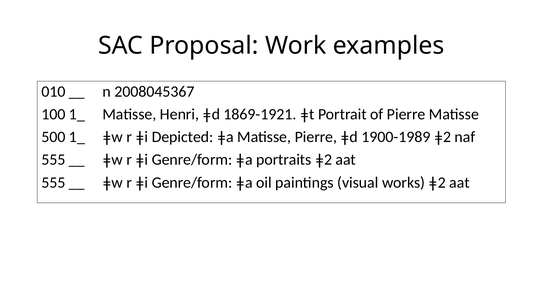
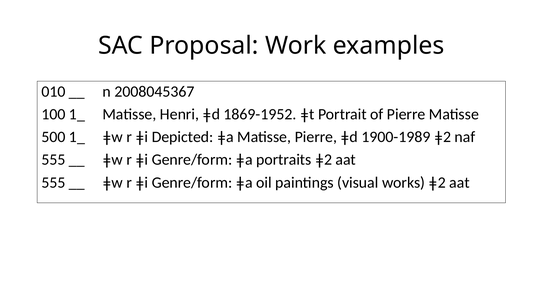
1869-1921: 1869-1921 -> 1869-1952
